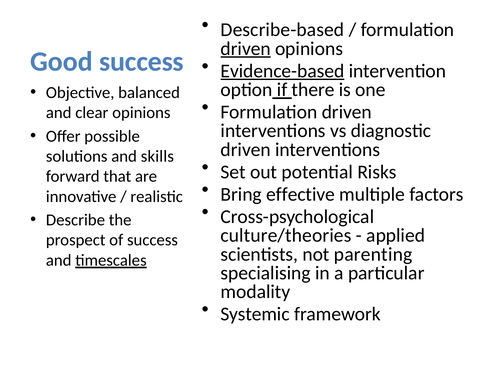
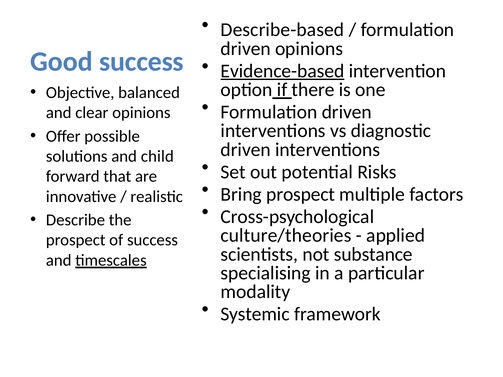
driven at (246, 49) underline: present -> none
skills: skills -> child
Bring effective: effective -> prospect
parenting: parenting -> substance
